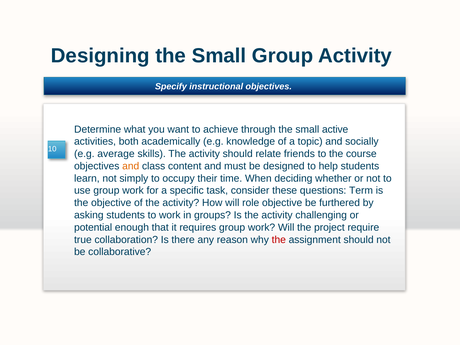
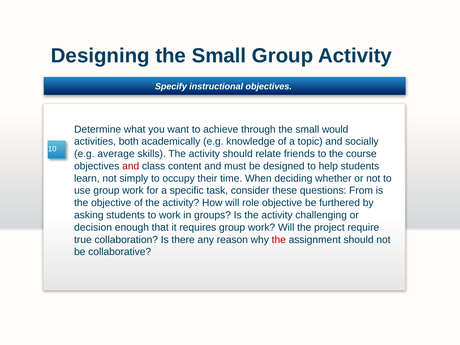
active: active -> would
and at (131, 166) colour: orange -> red
Term: Term -> From
potential: potential -> decision
